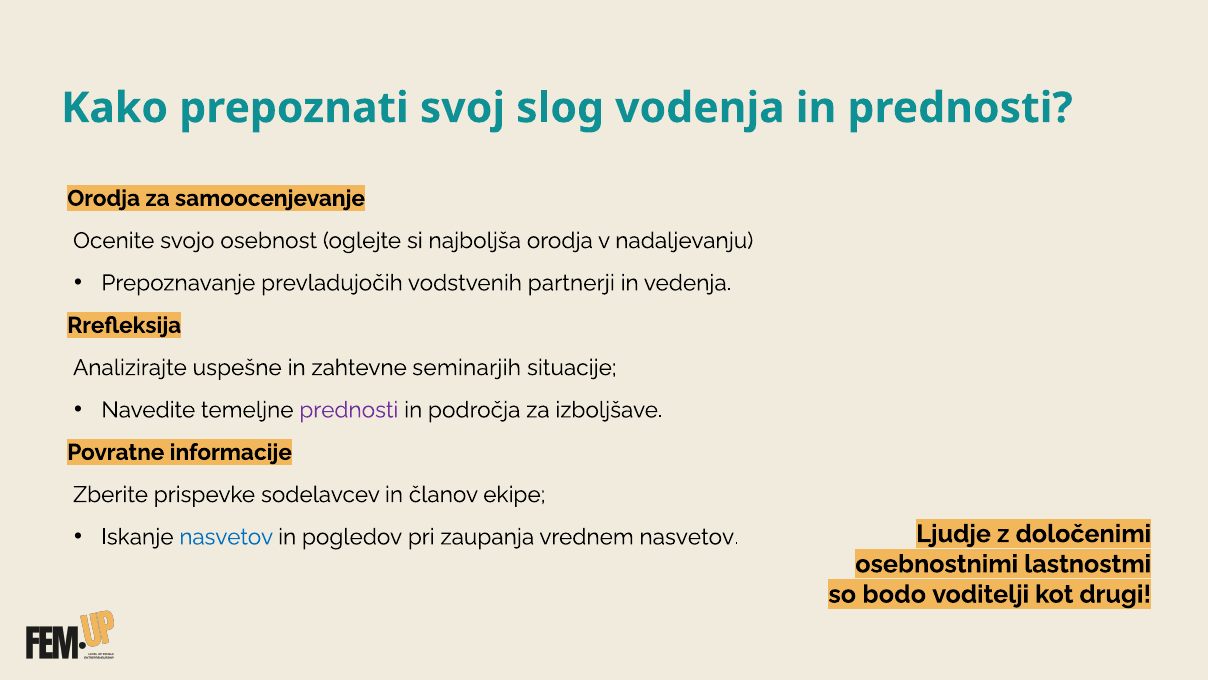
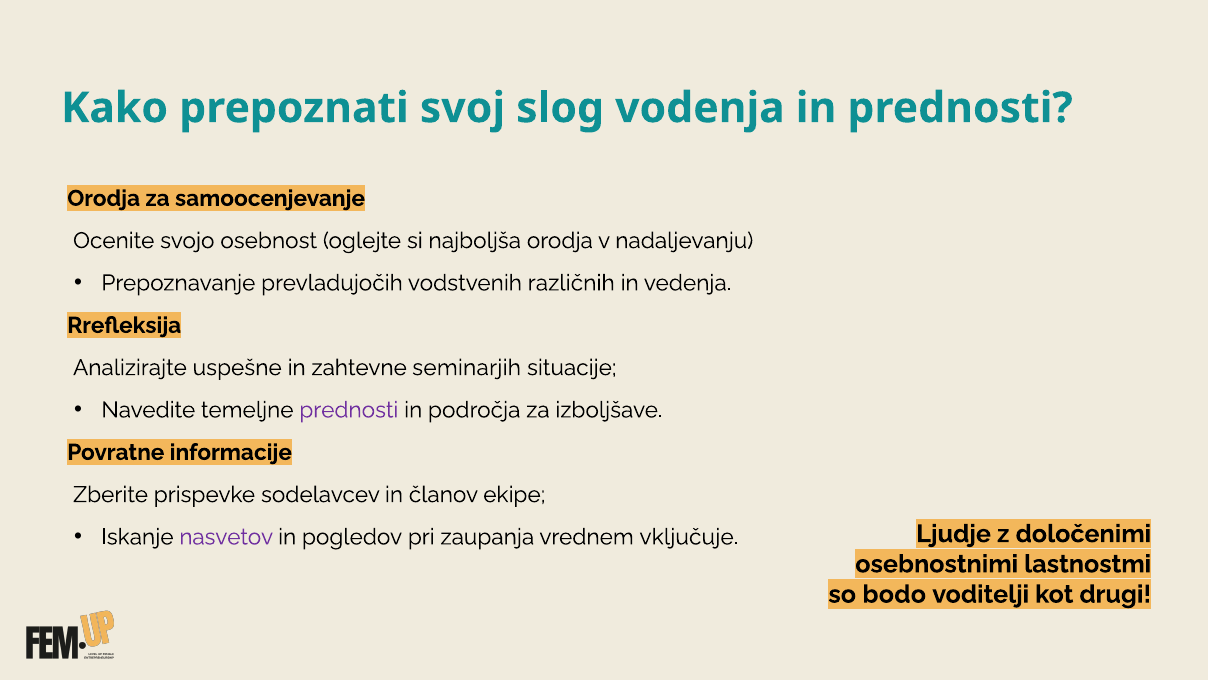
partnerji: partnerji -> različnih
nasvetov at (226, 537) colour: blue -> purple
vrednem nasvetov: nasvetov -> vključuje
